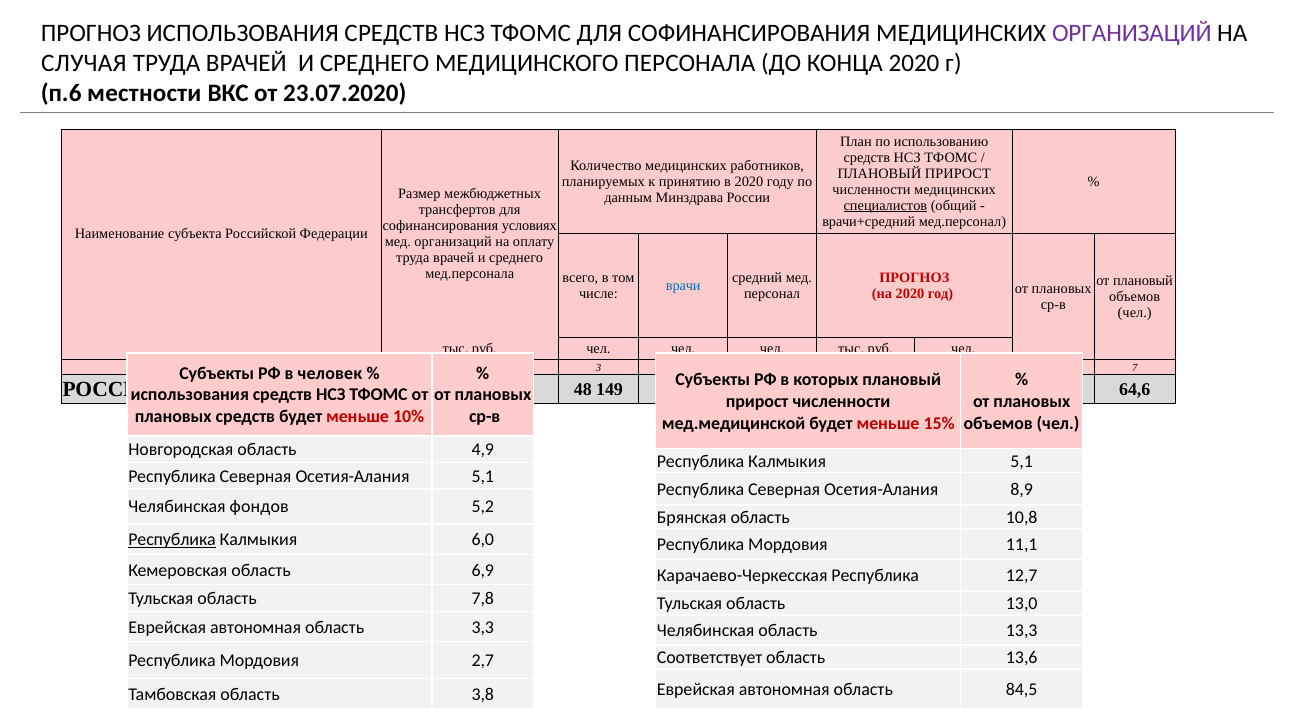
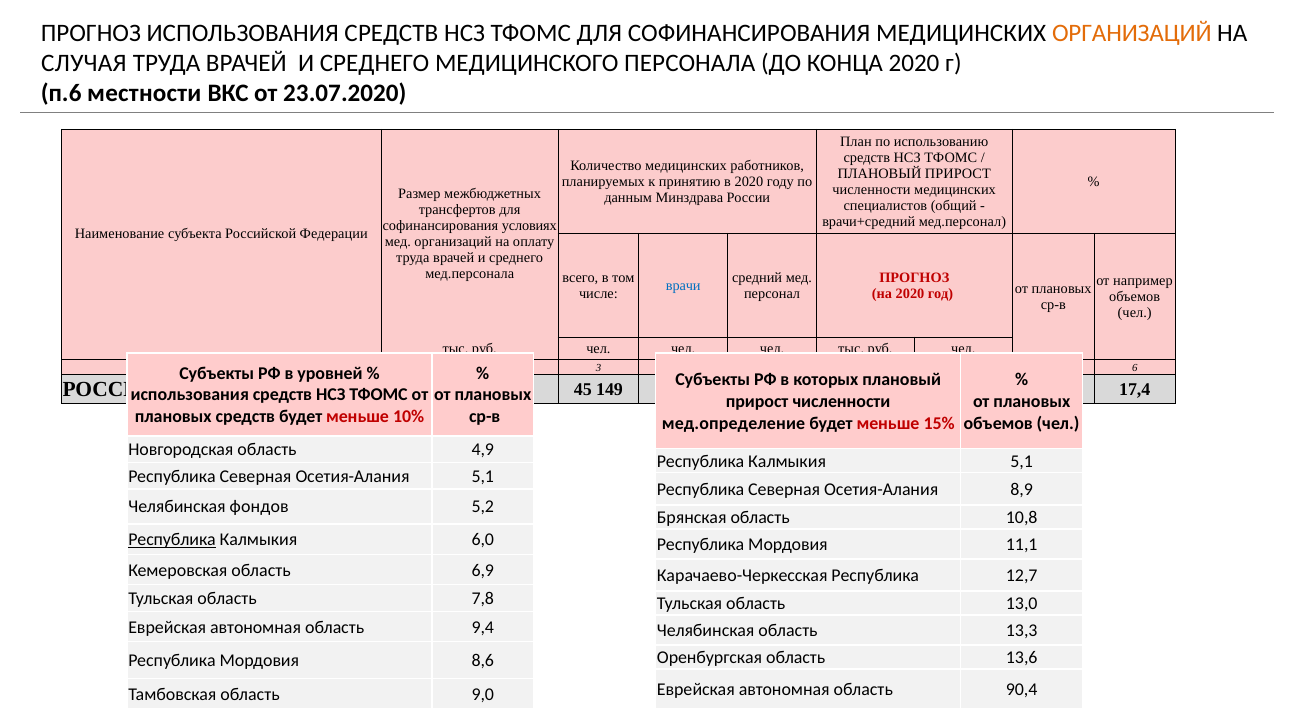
ОРГАНИЗАЦИЙ at (1132, 33) colour: purple -> orange
специалистов underline: present -> none
от плановый: плановый -> например
7 at (1135, 368): 7 -> 6
человек: человек -> уровней
48: 48 -> 45
64,6: 64,6 -> 17,4
мед.медицинской: мед.медицинской -> мед.определение
3,3: 3,3 -> 9,4
Соответствует: Соответствует -> Оренбургская
2,7: 2,7 -> 8,6
84,5: 84,5 -> 90,4
3,8: 3,8 -> 9,0
